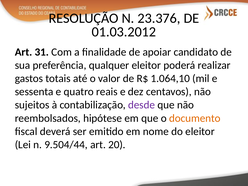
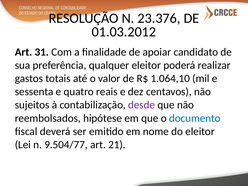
documento colour: orange -> blue
9.504/44: 9.504/44 -> 9.504/77
20: 20 -> 21
